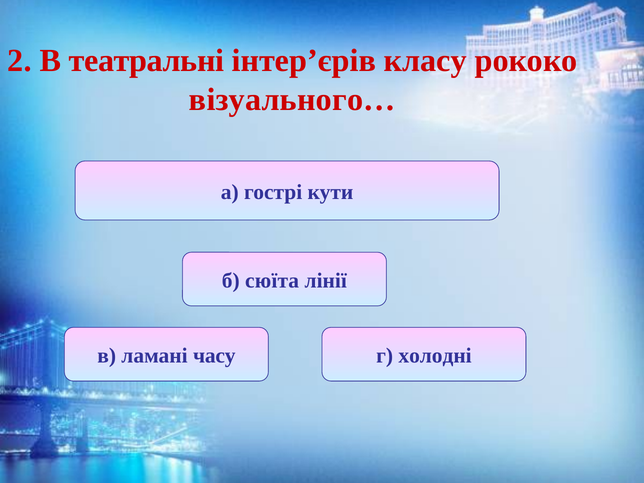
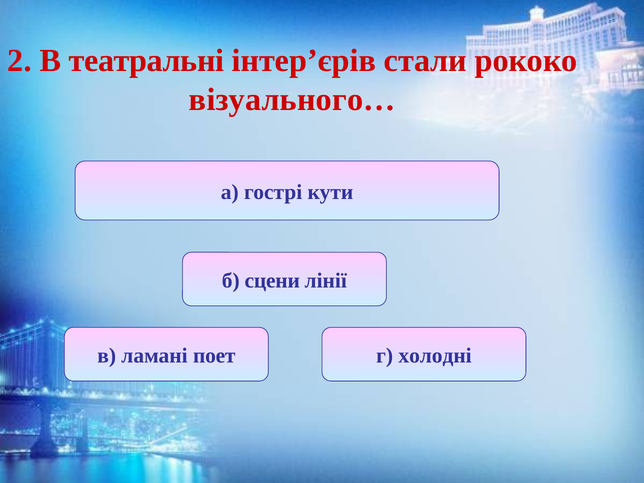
класу: класу -> стали
сюїта: сюїта -> сцени
часу: часу -> поет
